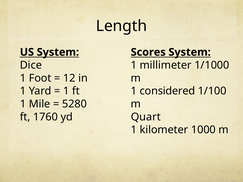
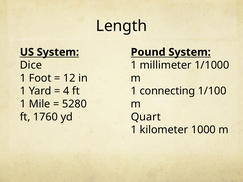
Scores: Scores -> Pound
1 at (66, 91): 1 -> 4
considered: considered -> connecting
